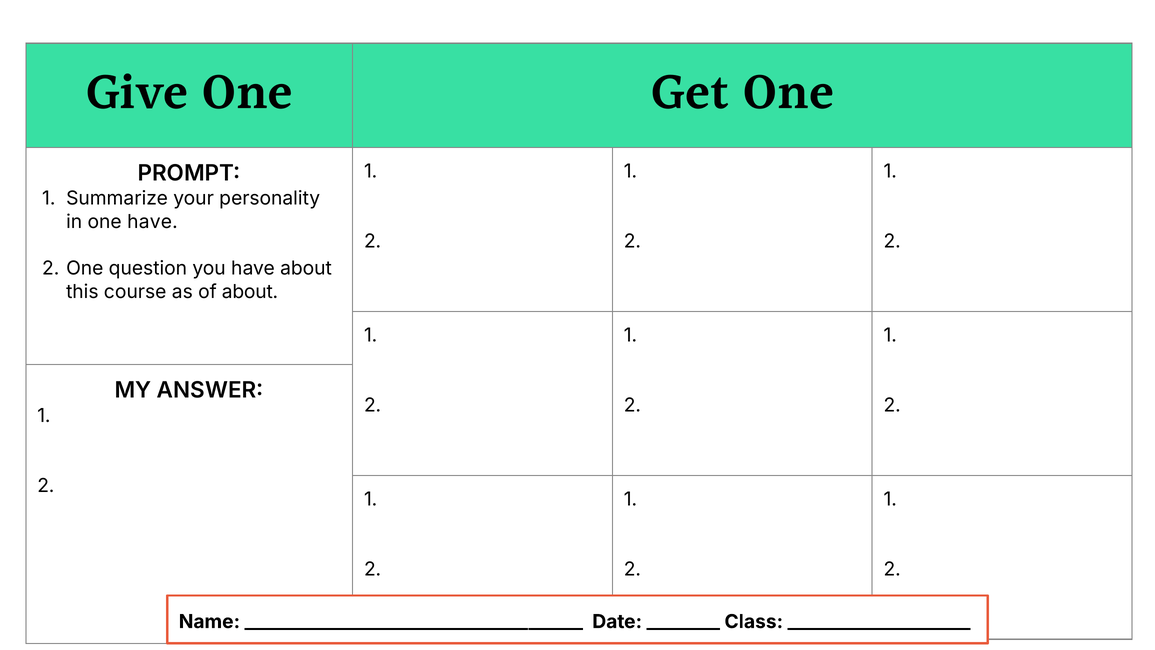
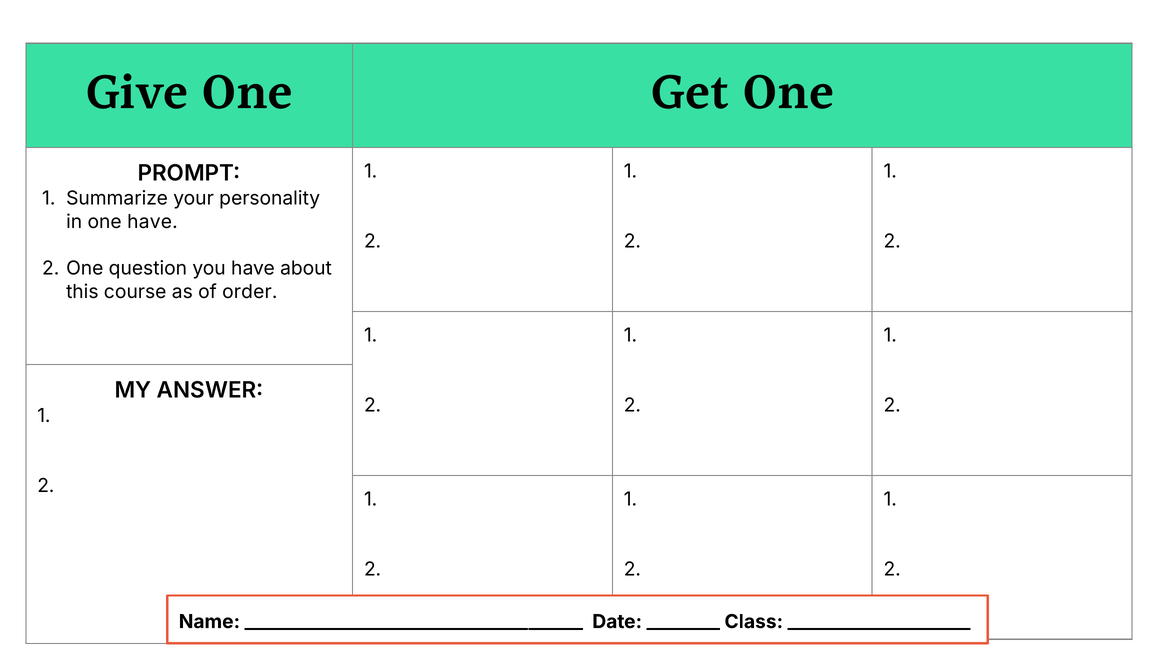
of about: about -> order
